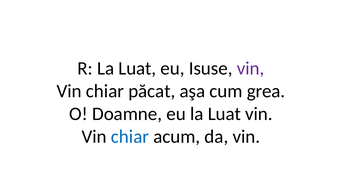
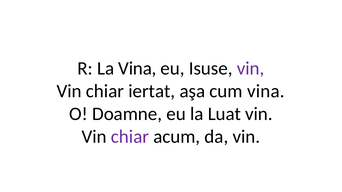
R La Luat: Luat -> Vina
păcat: păcat -> iertat
cum grea: grea -> vina
chiar at (130, 137) colour: blue -> purple
